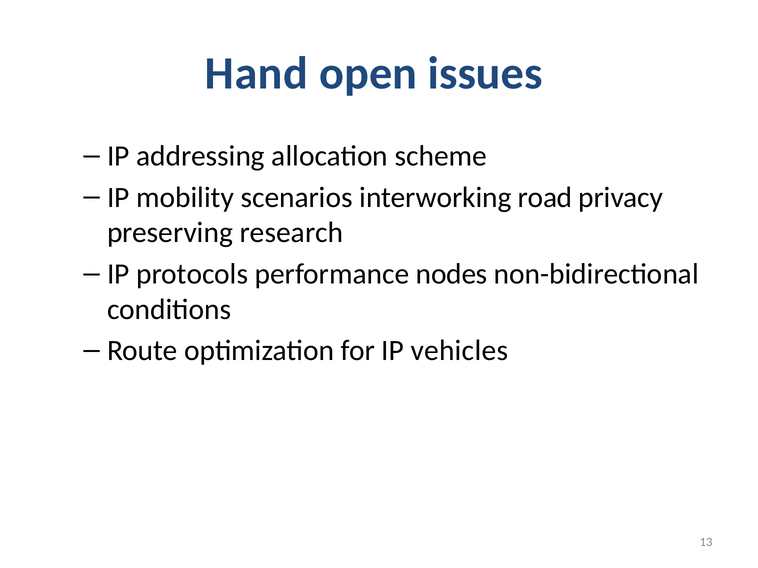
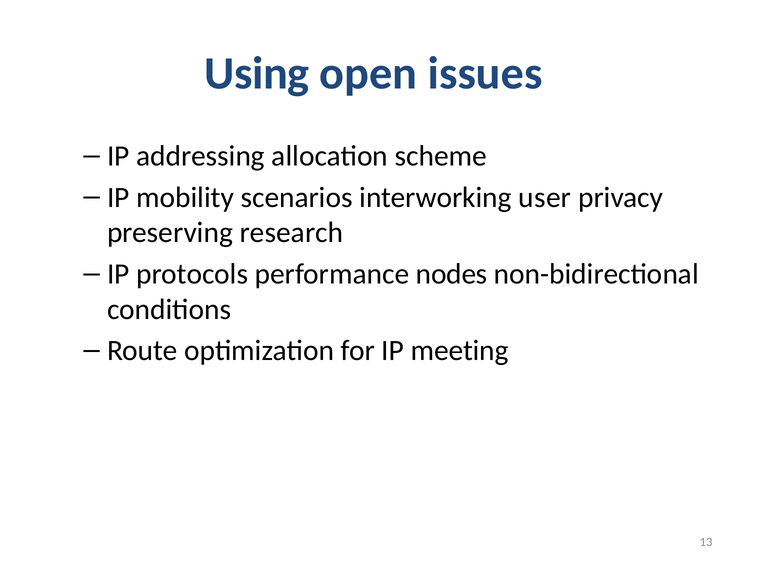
Hand: Hand -> Using
road: road -> user
vehicles: vehicles -> meeting
